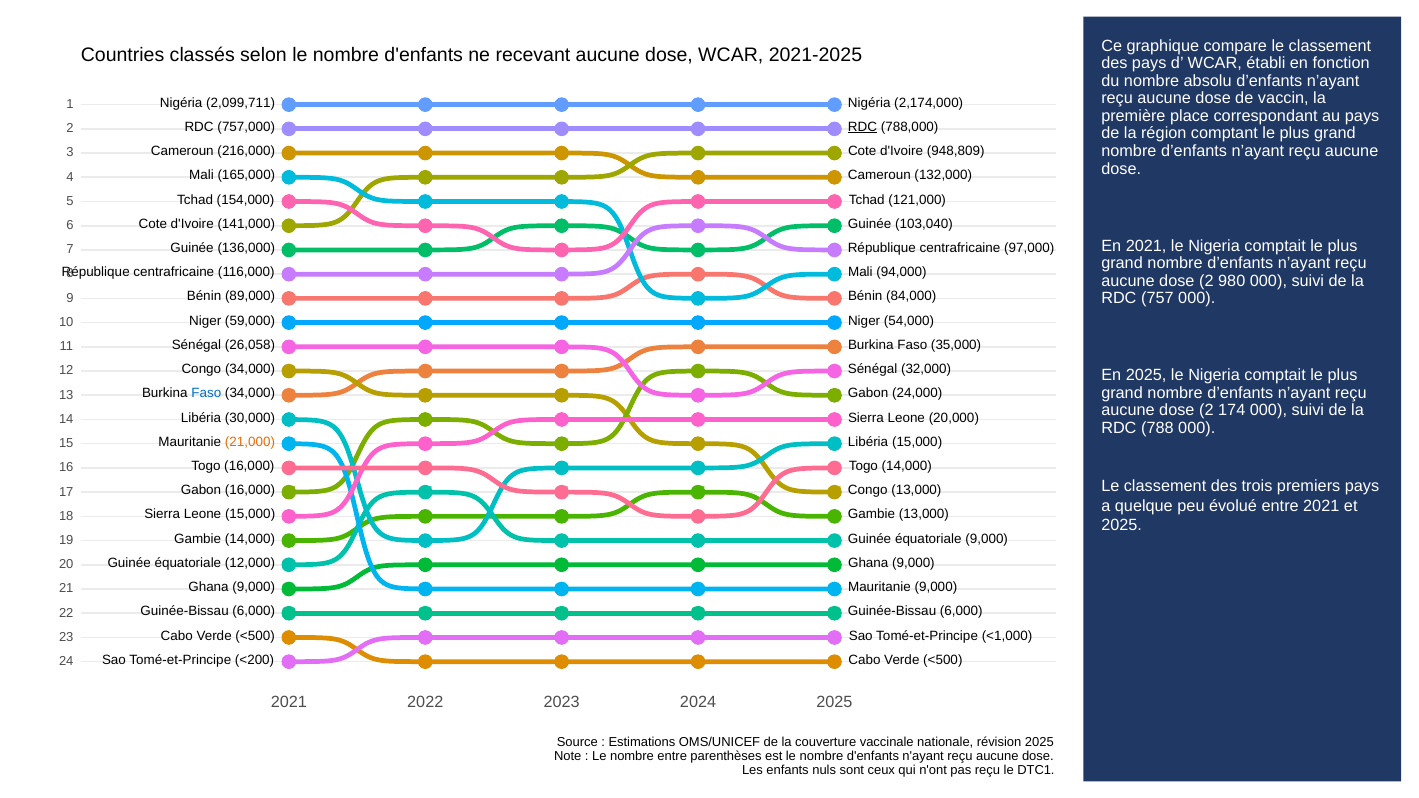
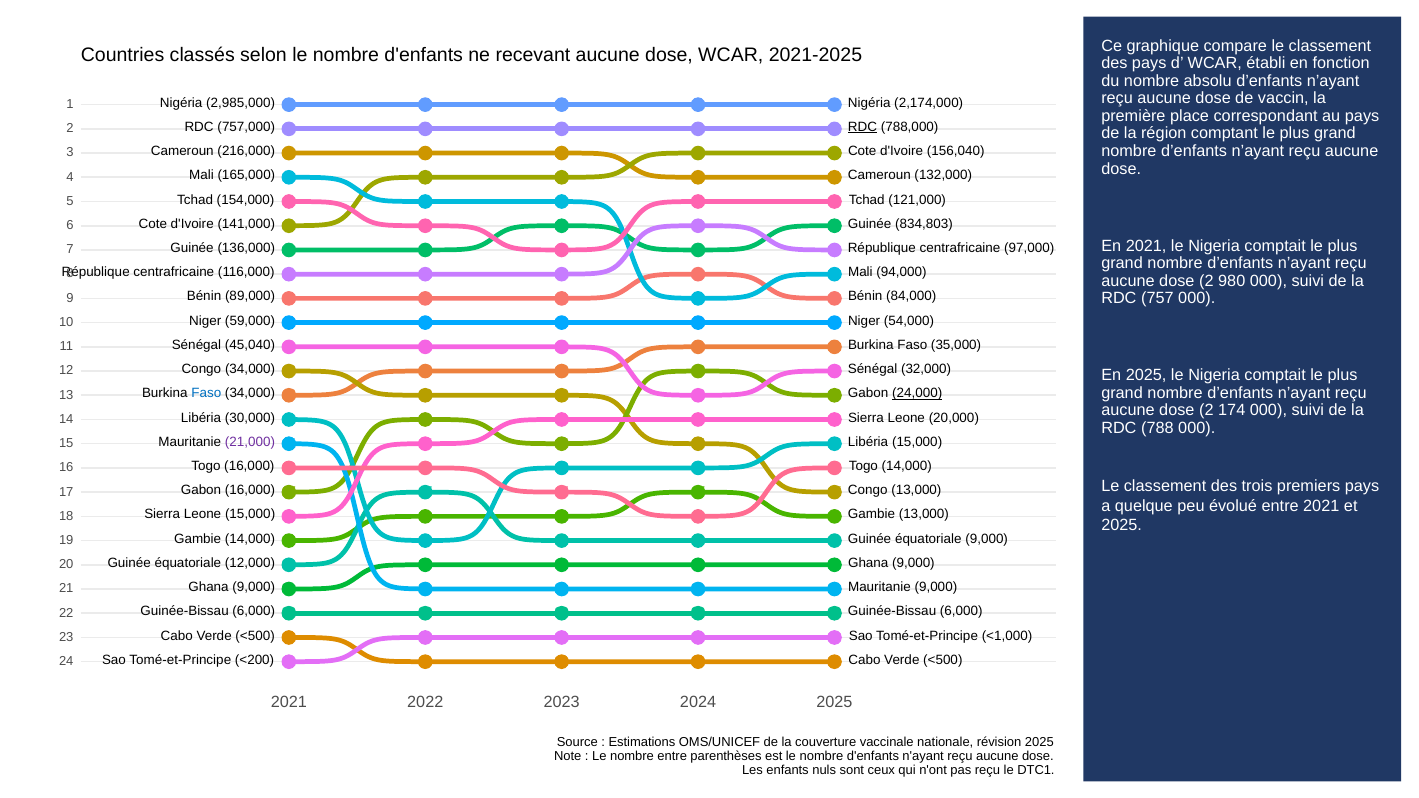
2,099,711: 2,099,711 -> 2,985,000
948,809: 948,809 -> 156,040
103,040: 103,040 -> 834,803
26,058: 26,058 -> 45,040
24,000 underline: none -> present
21,000 colour: orange -> purple
